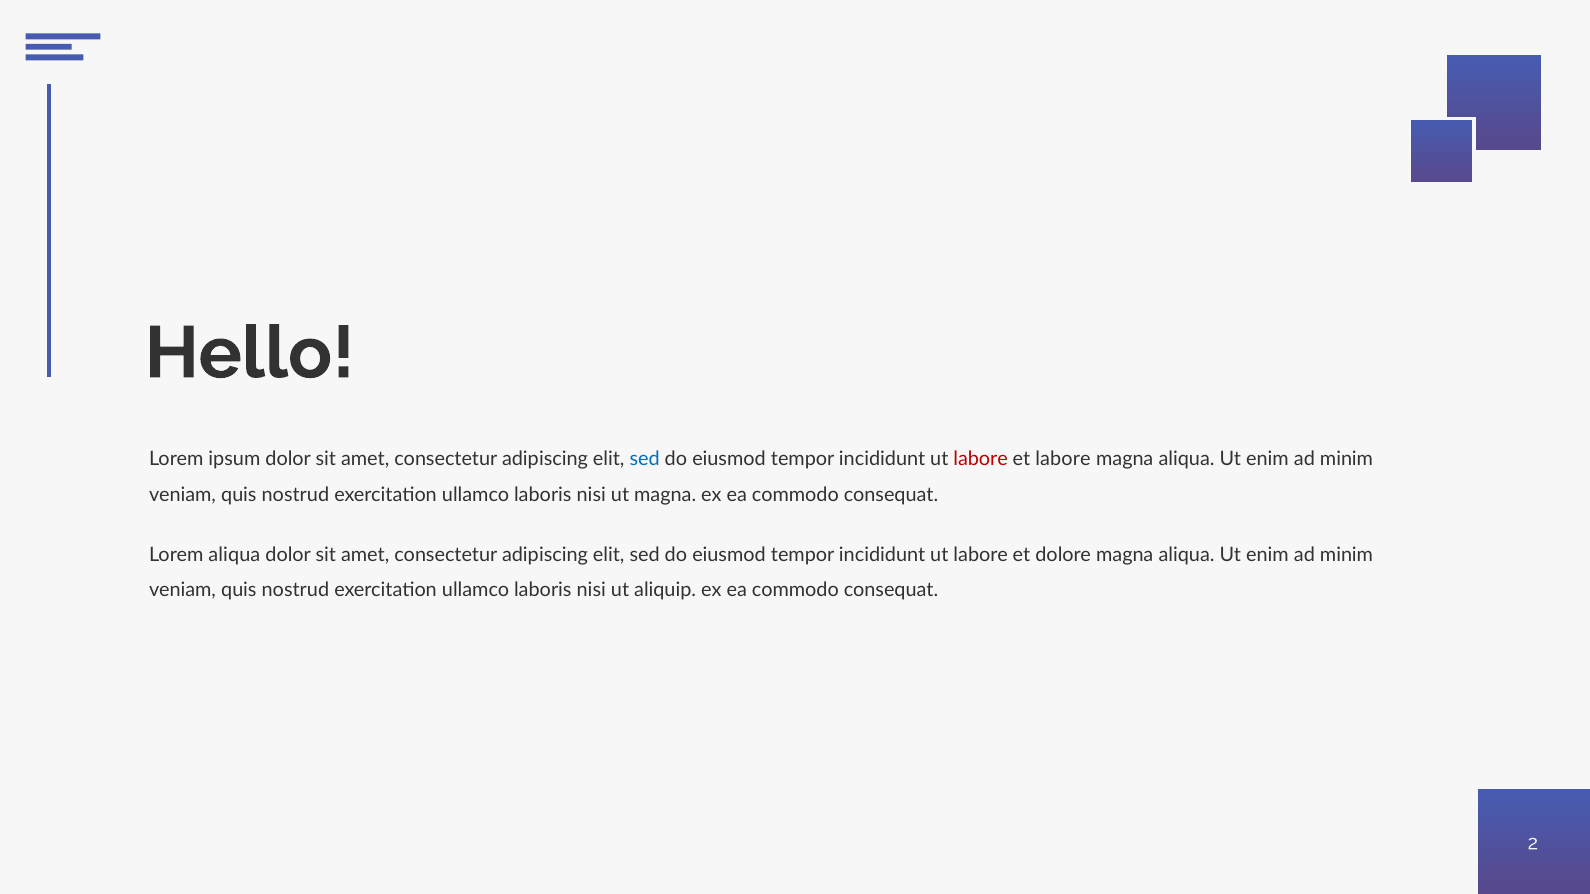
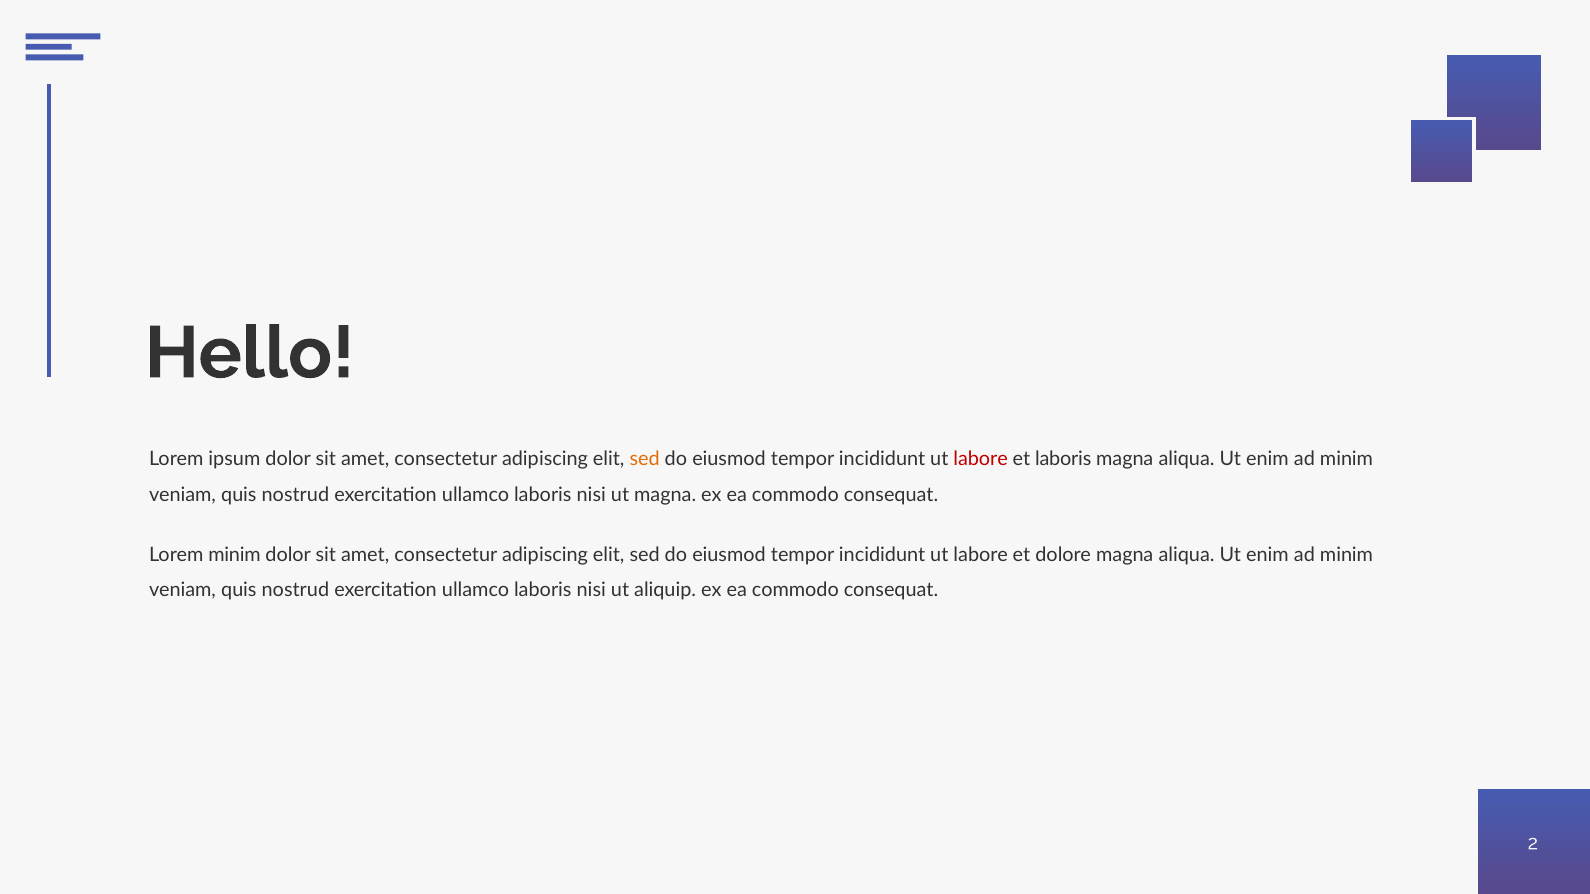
sed at (645, 459) colour: blue -> orange
et labore: labore -> laboris
Lorem aliqua: aliqua -> minim
